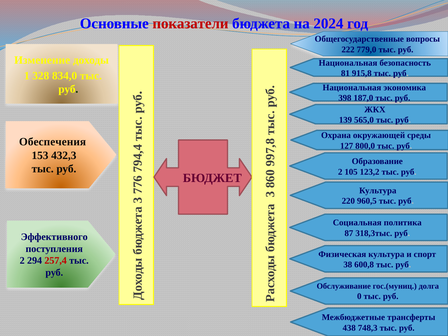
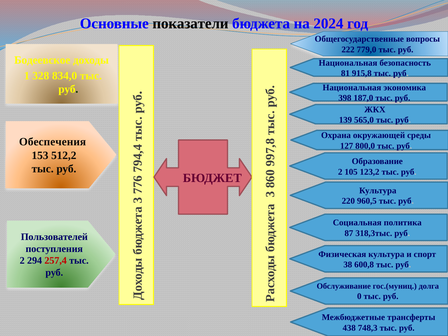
показатели colour: red -> black
Изменение: Изменение -> Бодеевское
432,3: 432,3 -> 512,2
Эффективного: Эффективного -> Пользователей
